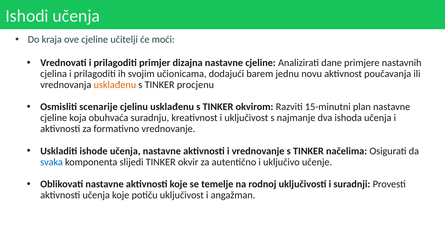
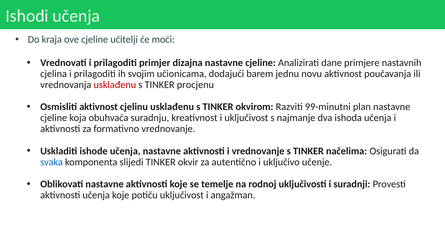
usklađenu at (115, 85) colour: orange -> red
Osmisliti scenarije: scenarije -> aktivnost
15-minutni: 15-minutni -> 99-minutni
